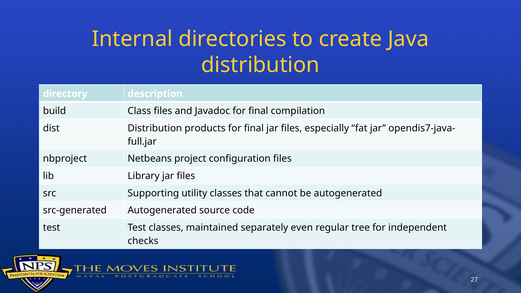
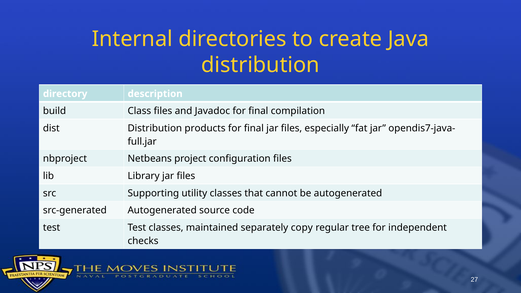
even: even -> copy
